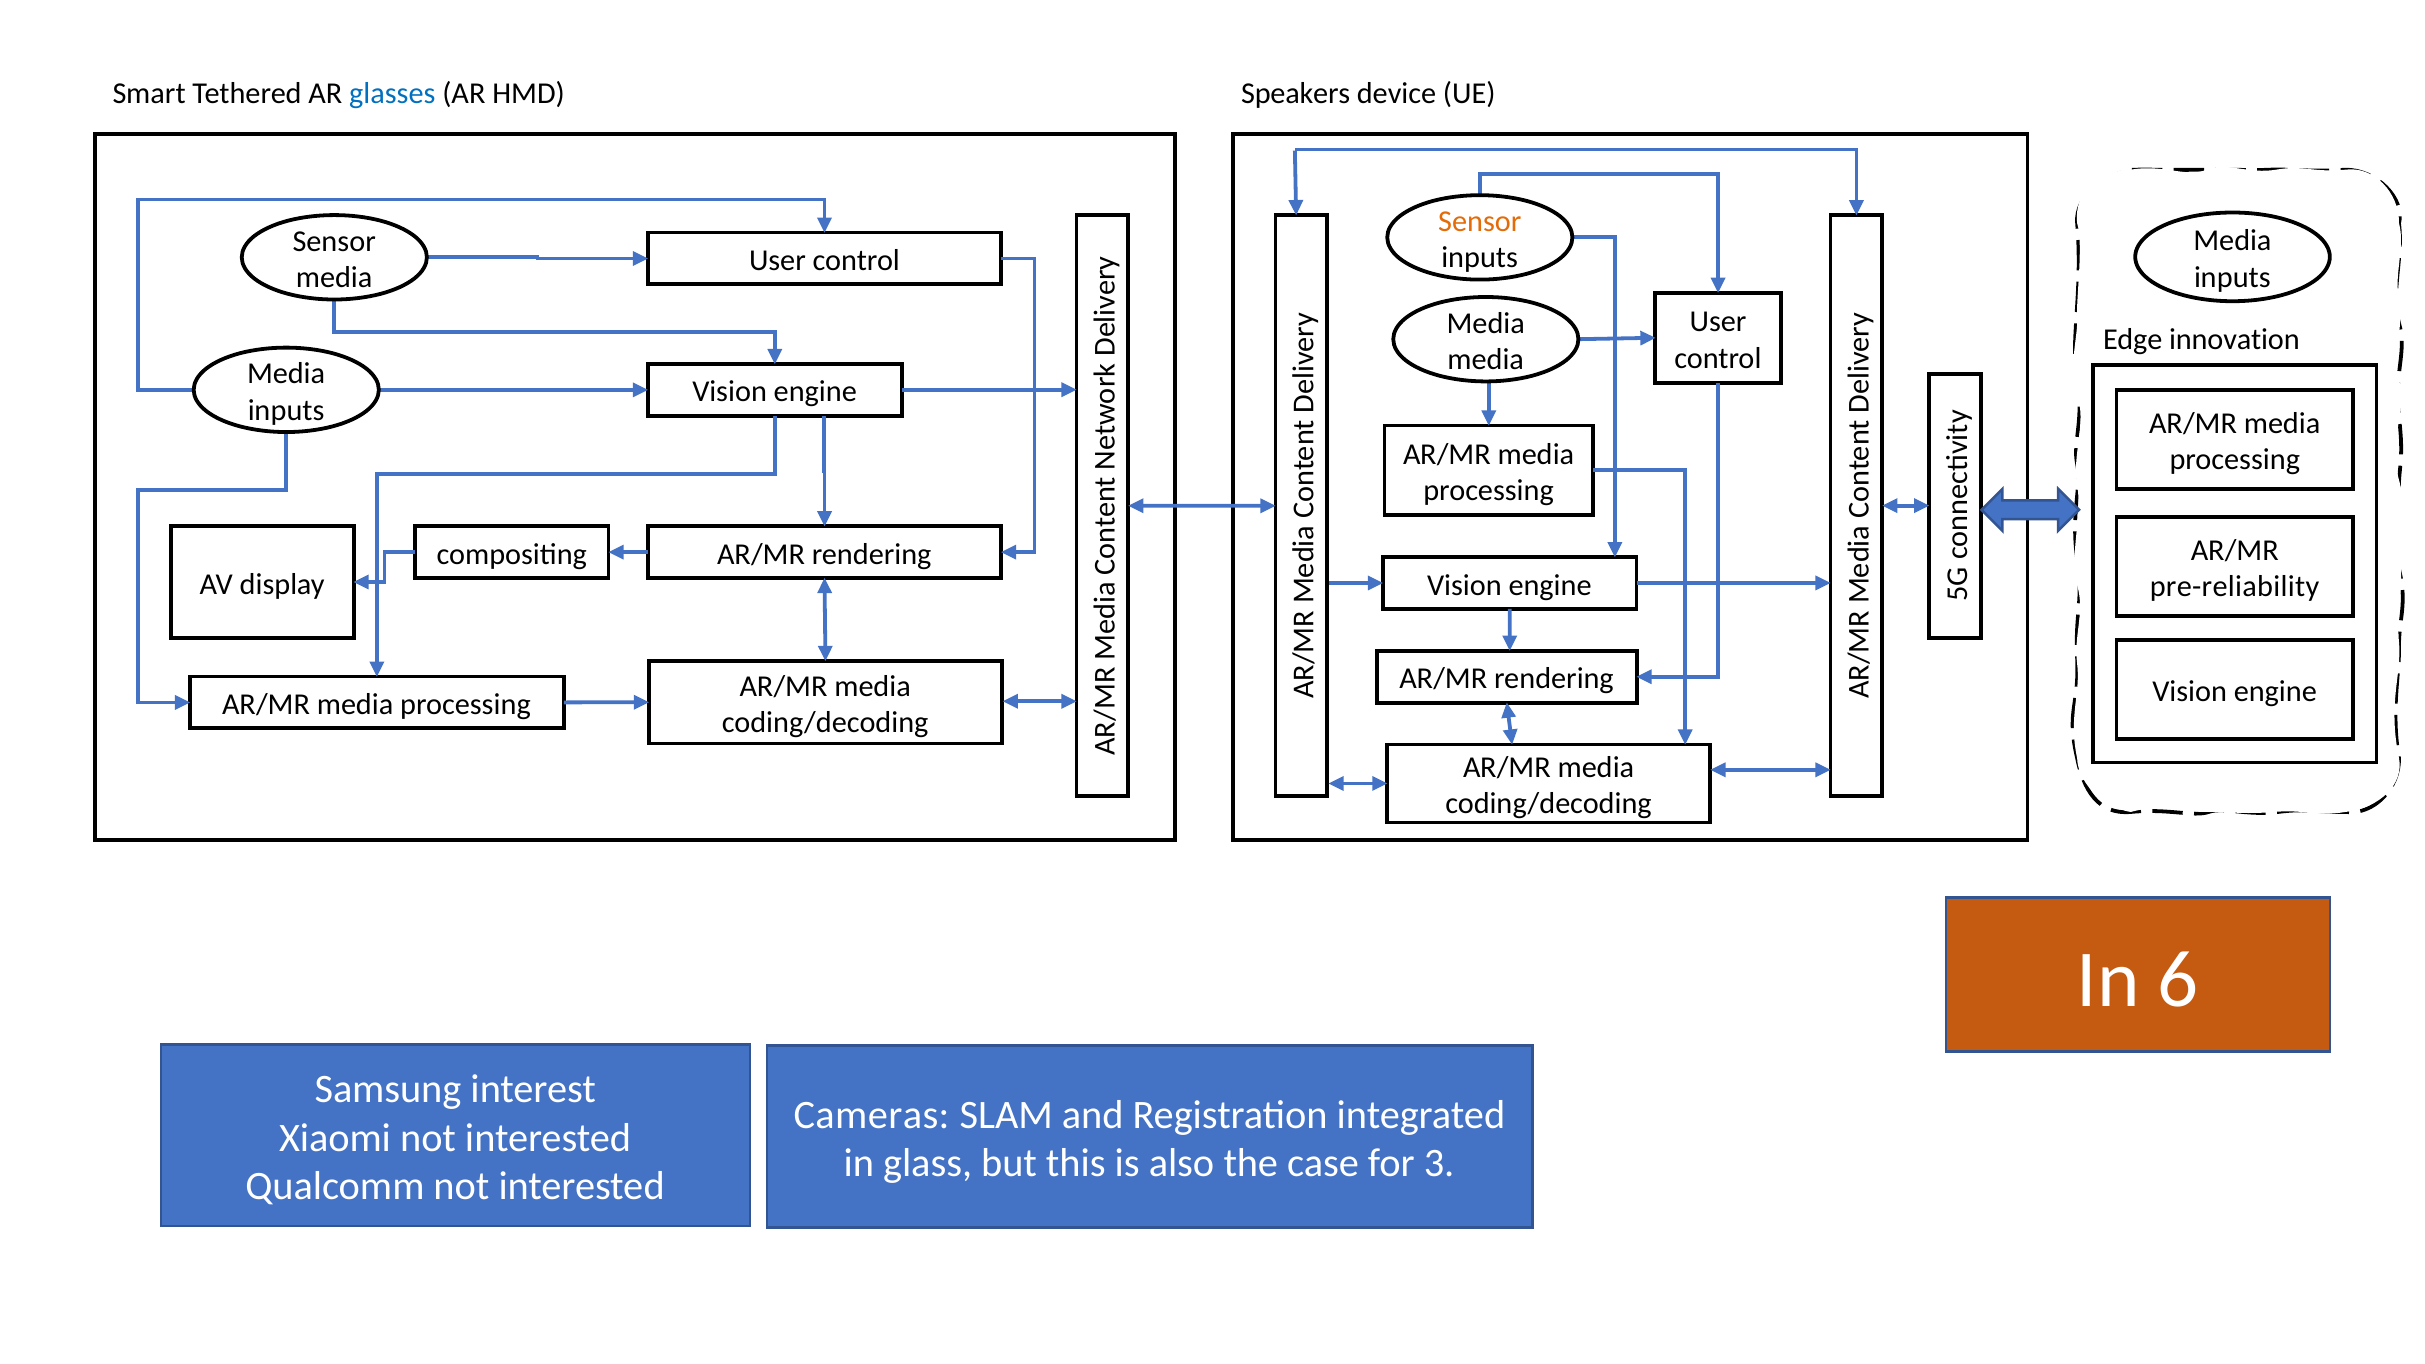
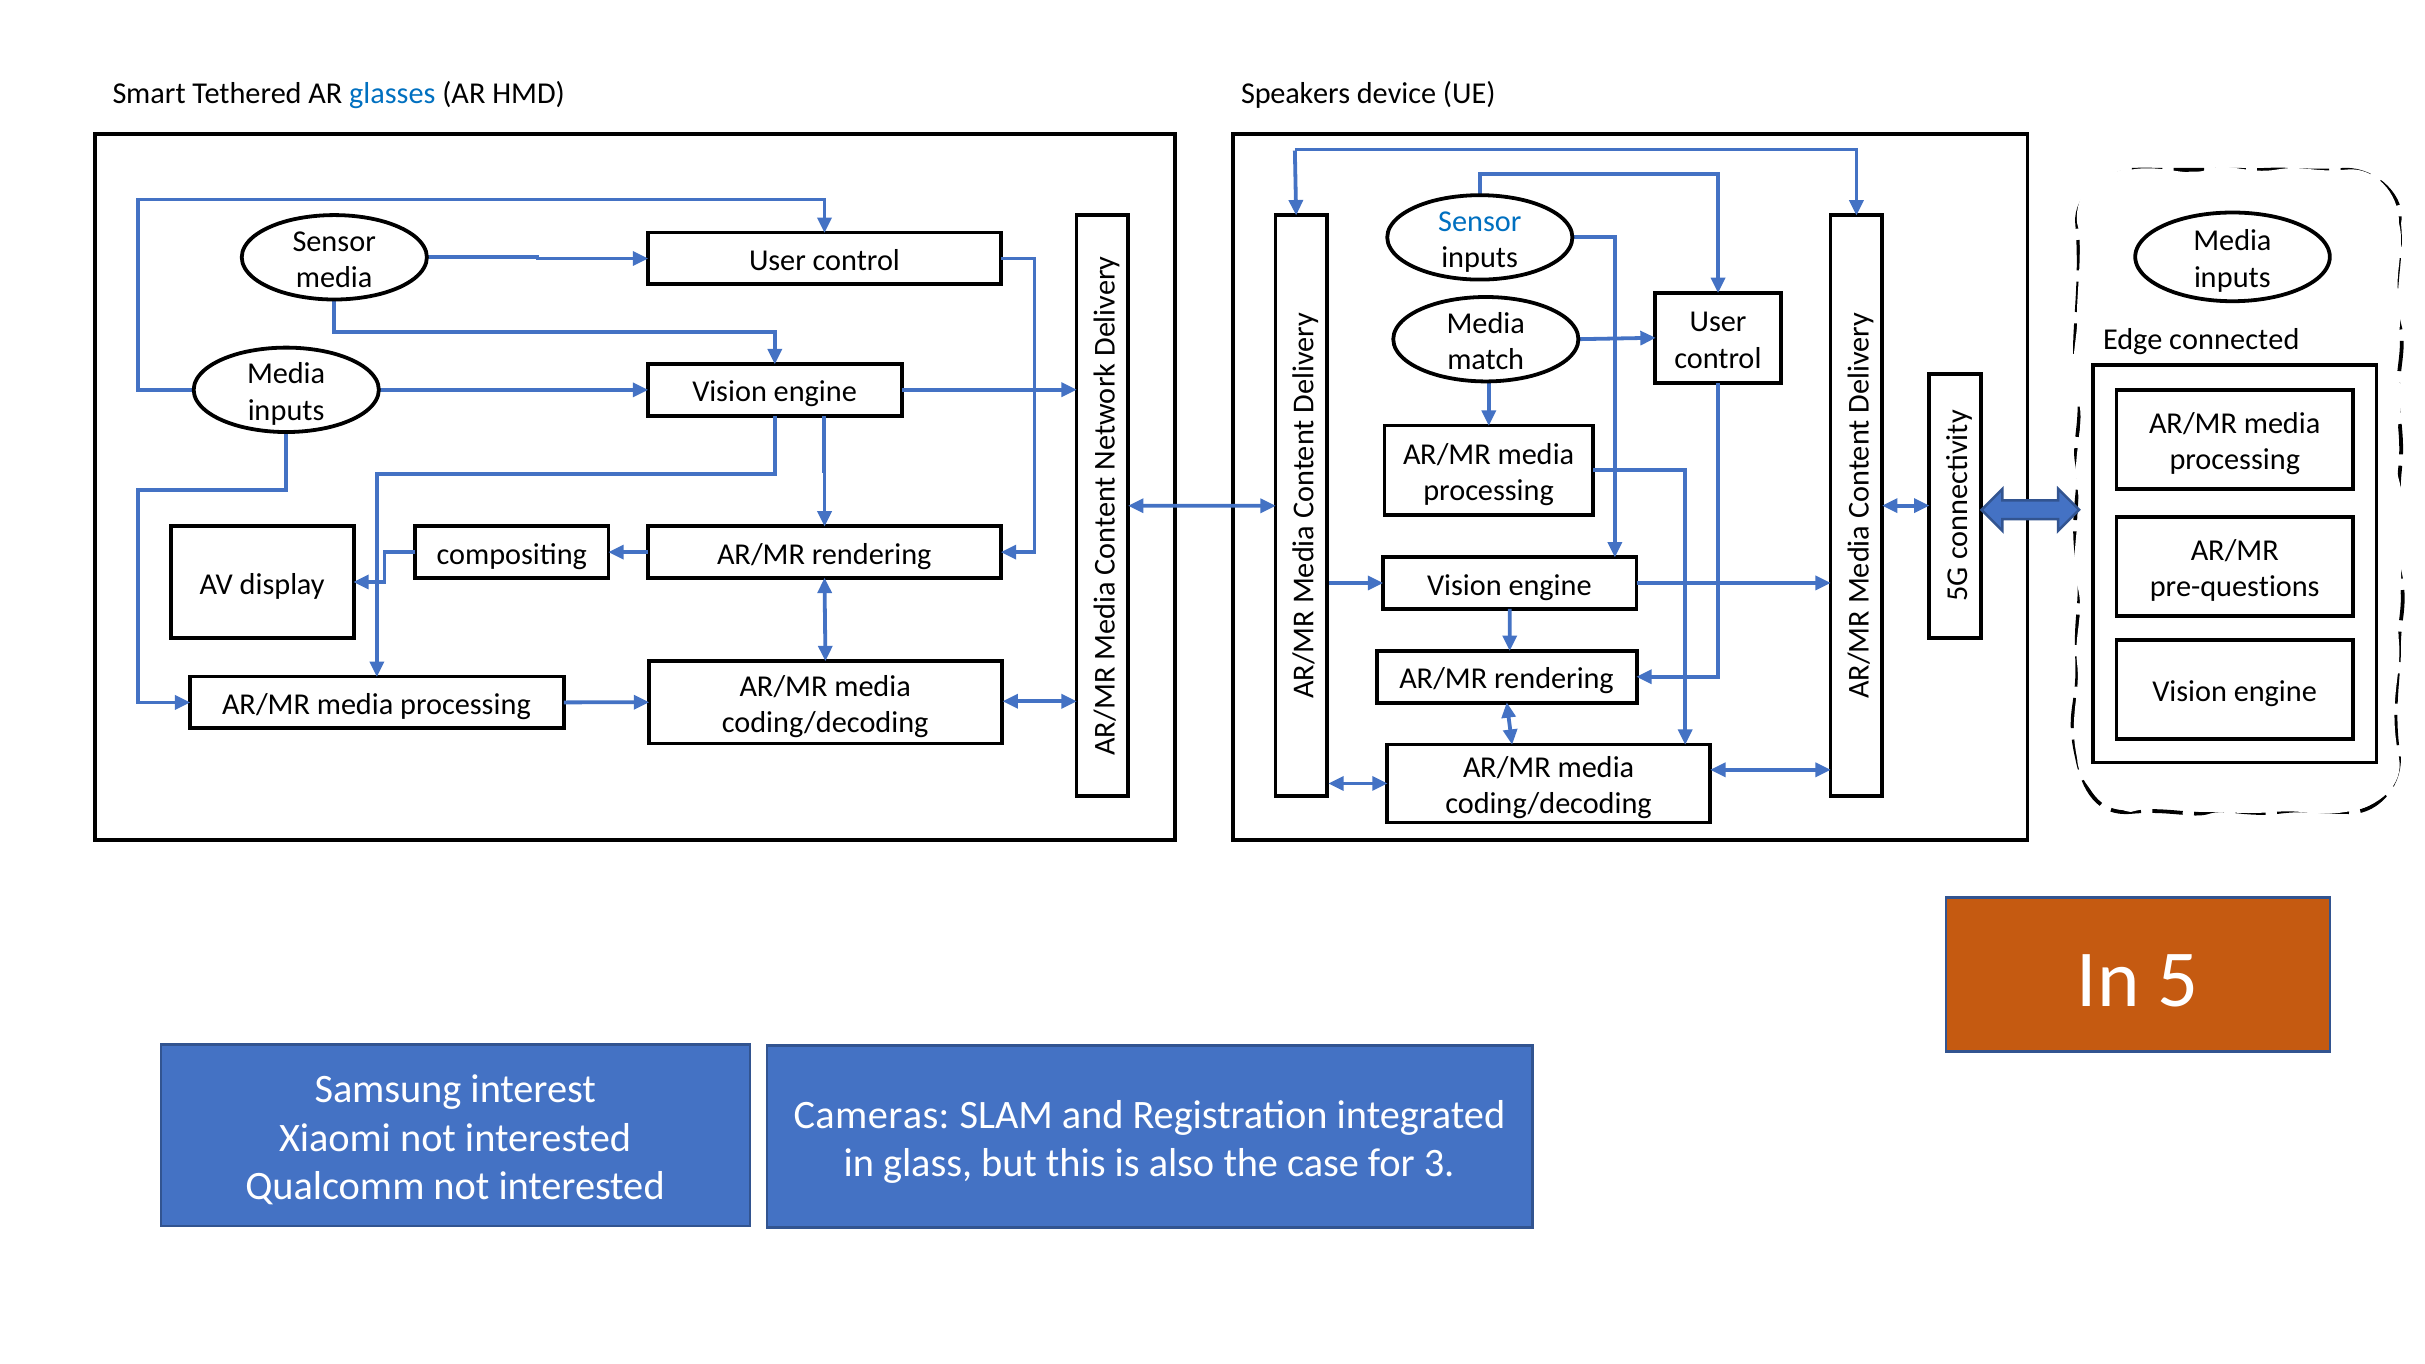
Sensor at (1480, 221) colour: orange -> blue
innovation: innovation -> connected
media at (1486, 359): media -> match
pre-reliability: pre-reliability -> pre-questions
In 6: 6 -> 5
